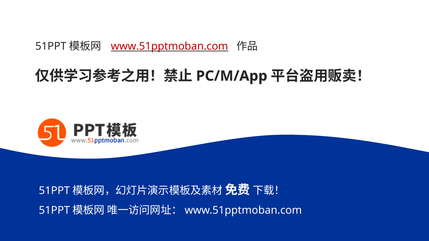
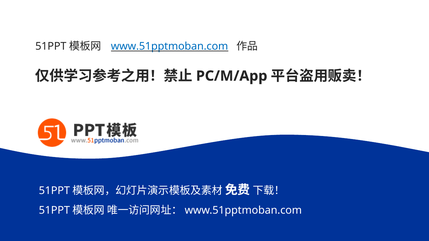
www.51pptmoban.com colour: red -> blue
